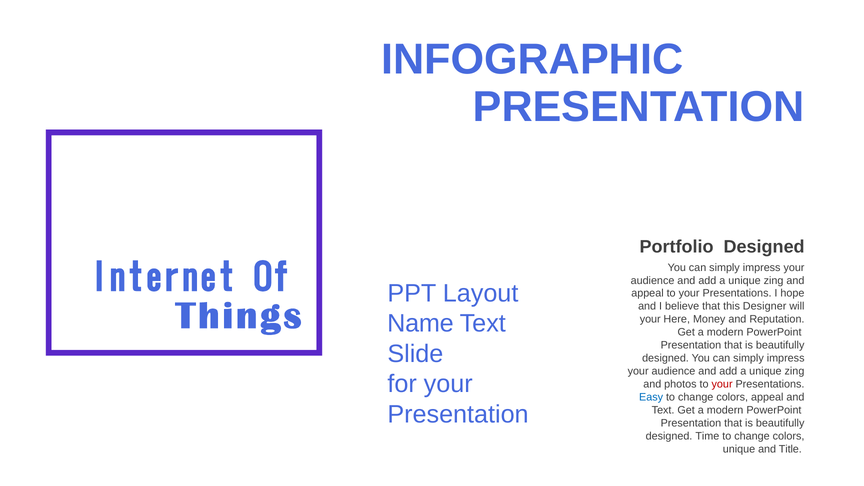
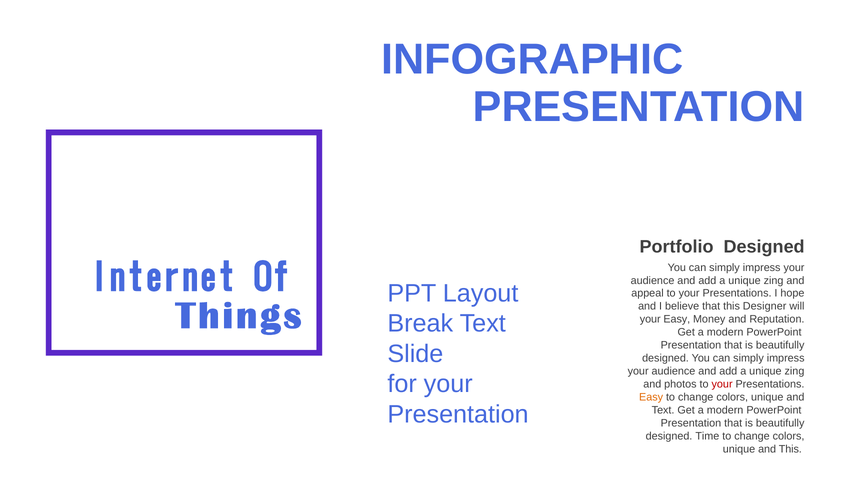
Name: Name -> Break
your Here: Here -> Easy
Easy at (651, 397) colour: blue -> orange
appeal at (767, 397): appeal -> unique
and Title: Title -> This
